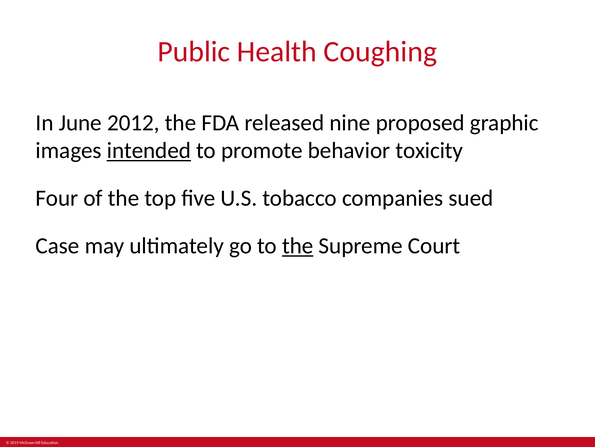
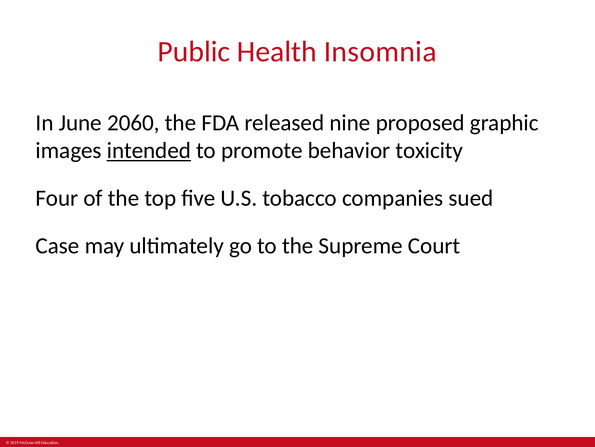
Coughing: Coughing -> Insomnia
2012: 2012 -> 2060
the at (298, 246) underline: present -> none
